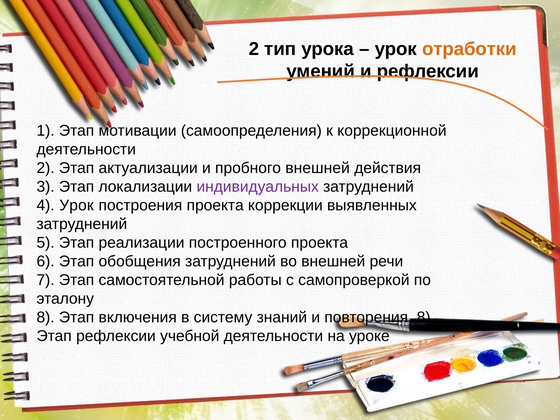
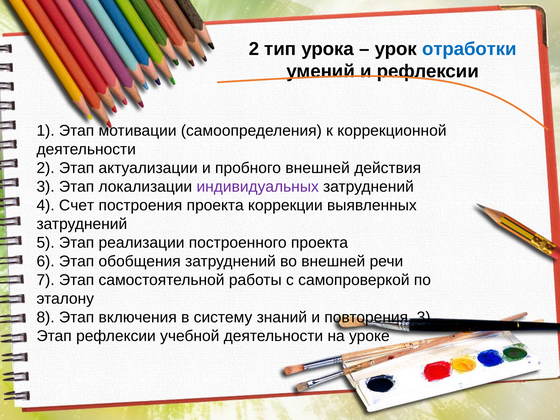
отработки colour: orange -> blue
4 Урок: Урок -> Счет
повторения 8: 8 -> 3
